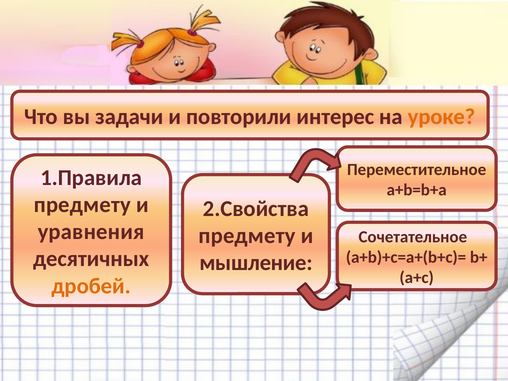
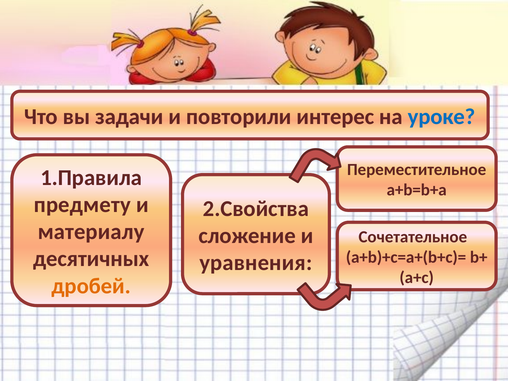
уроке colour: orange -> blue
уравнения: уравнения -> материалу
предмету at (247, 236): предмету -> сложение
мышление: мышление -> уравнения
